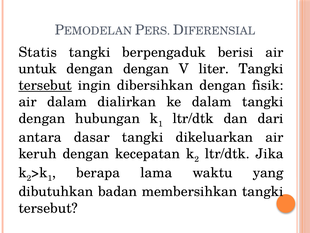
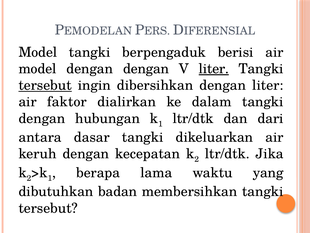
Statis at (38, 52): Statis -> Model
untuk at (38, 69): untuk -> model
liter at (214, 69) underline: none -> present
dengan fisik: fisik -> liter
air dalam: dalam -> faktor
